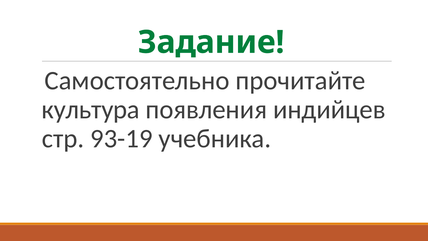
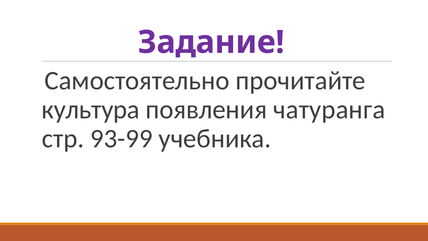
Задание colour: green -> purple
индийцев: индийцев -> чатуранга
93-19: 93-19 -> 93-99
